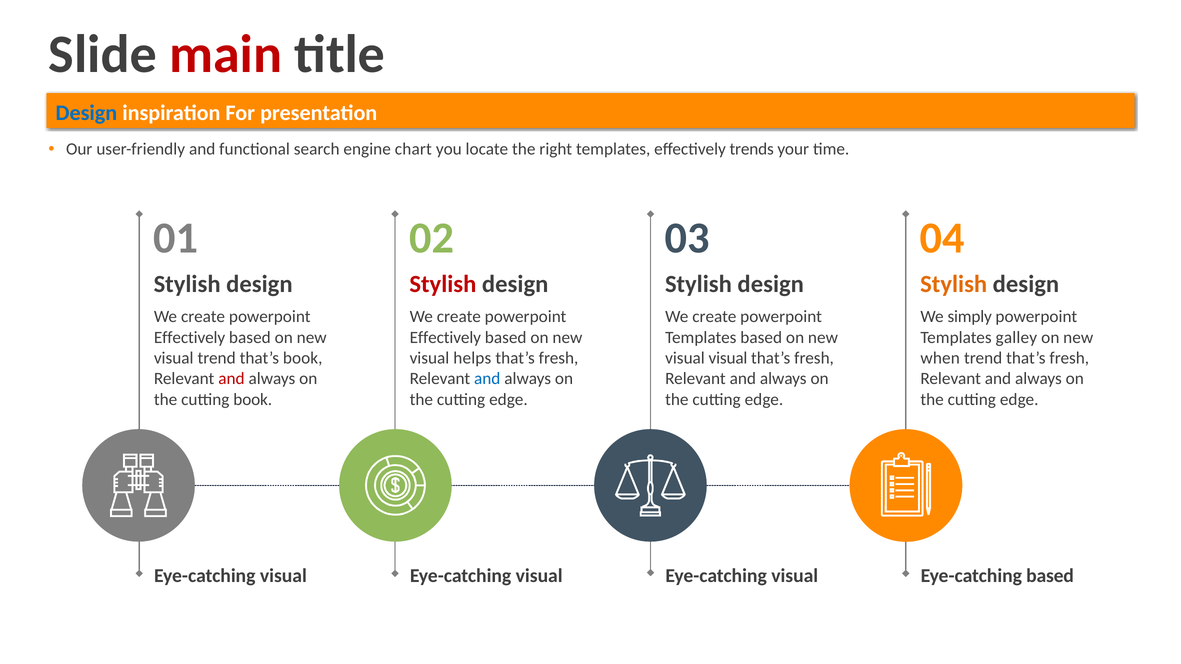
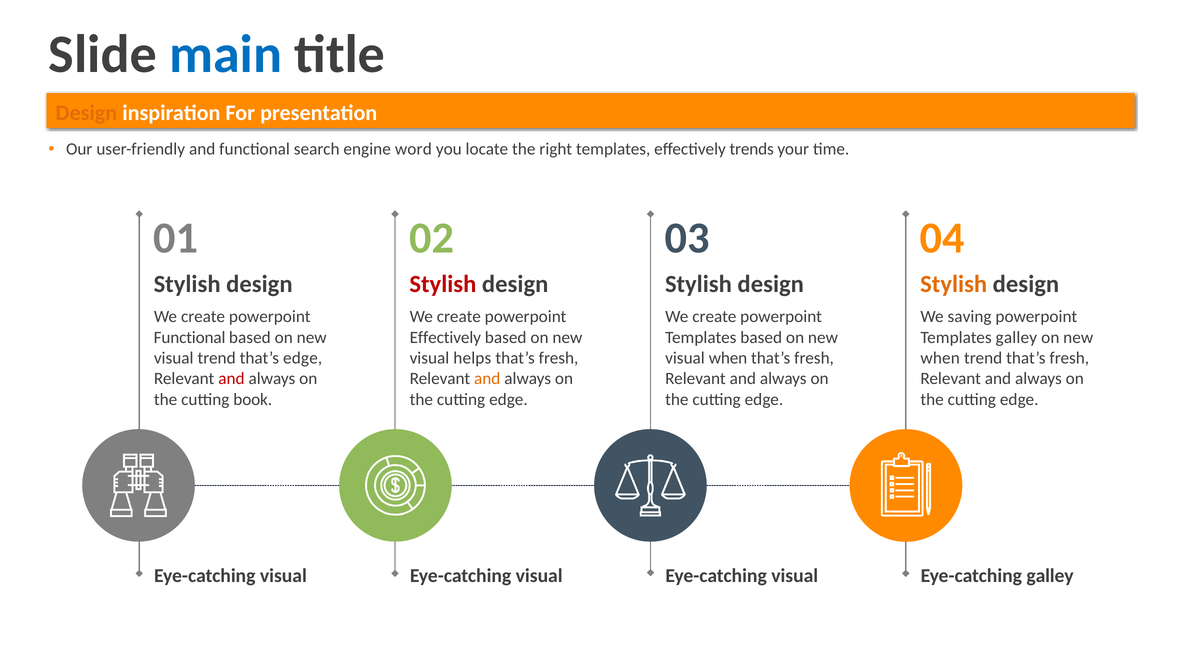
main colour: red -> blue
Design at (86, 113) colour: blue -> orange
chart: chart -> word
simply: simply -> saving
Effectively at (190, 337): Effectively -> Functional
that’s book: book -> edge
visual visual: visual -> when
and at (487, 379) colour: blue -> orange
Eye-catching based: based -> galley
